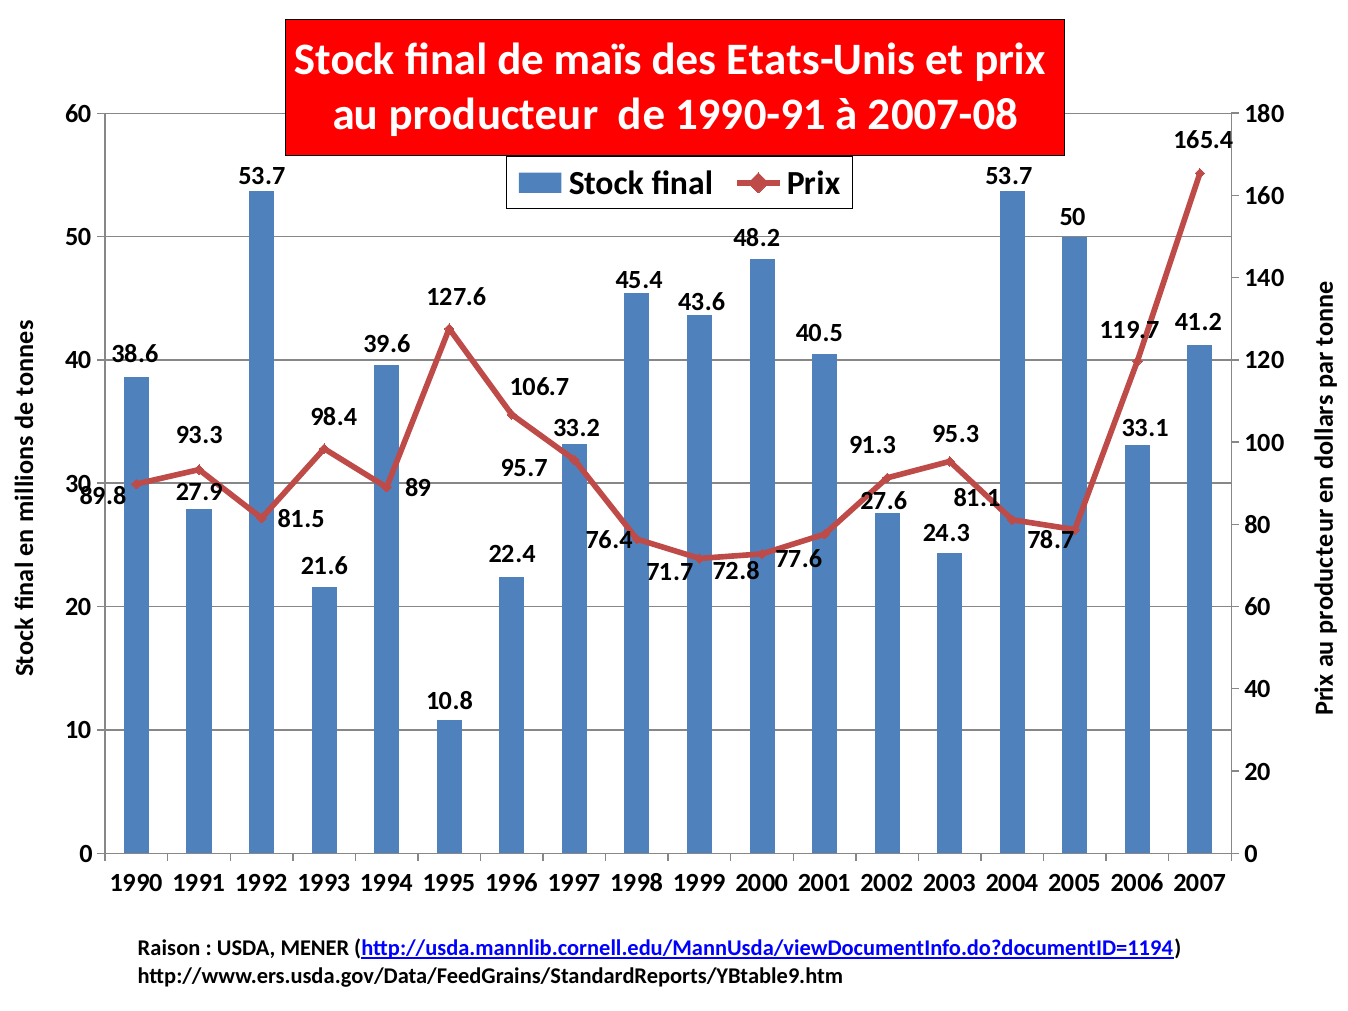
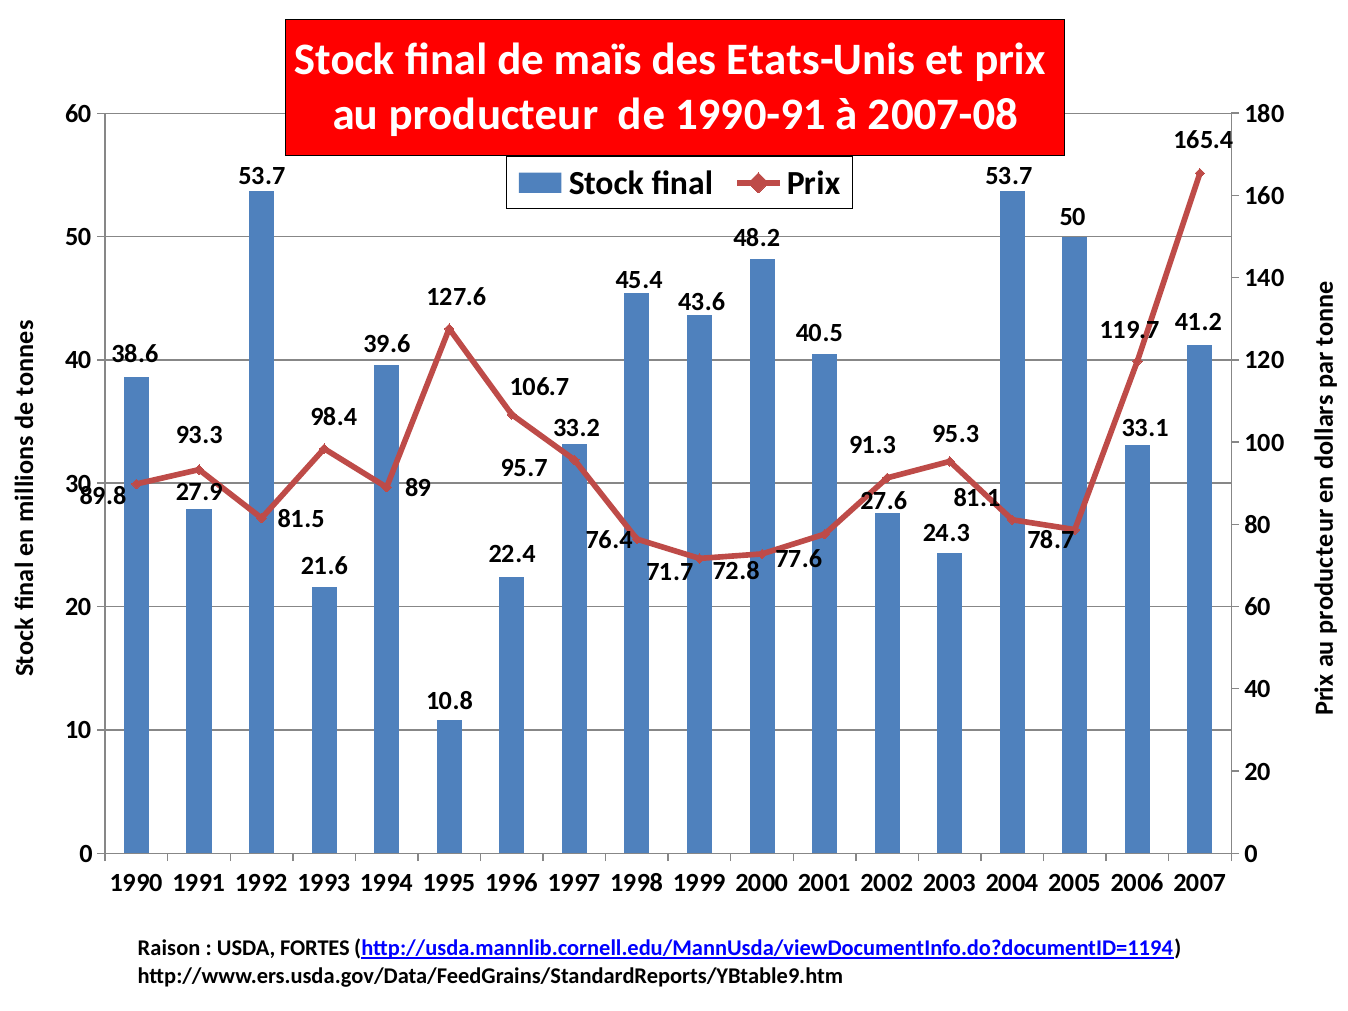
MENER: MENER -> FORTES
